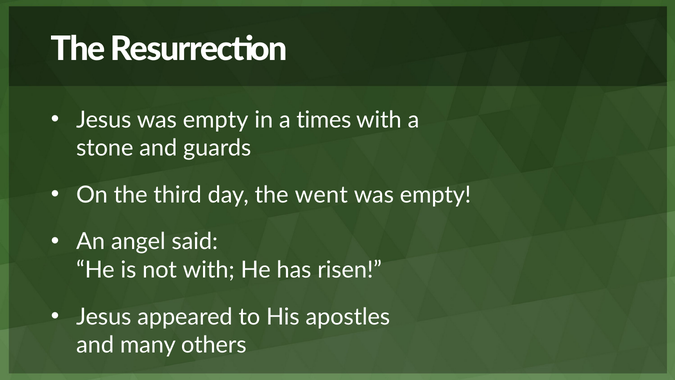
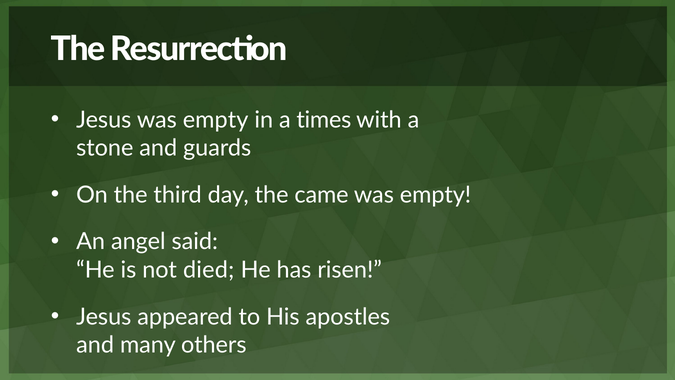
went: went -> came
not with: with -> died
